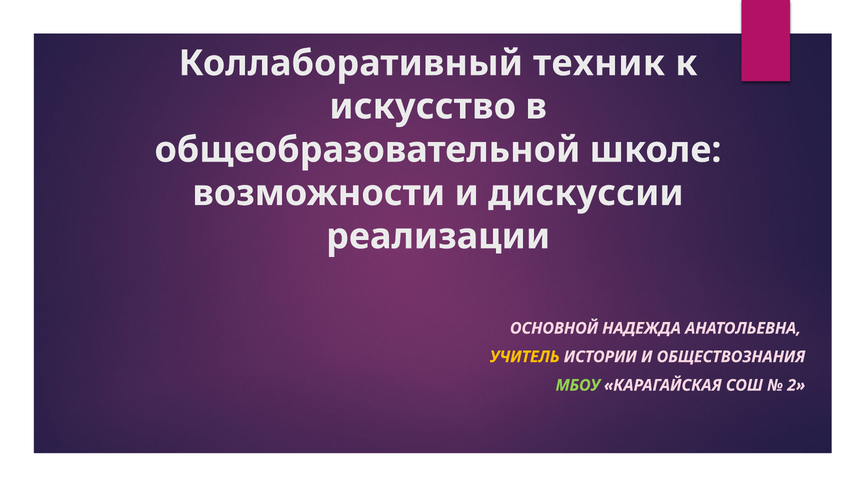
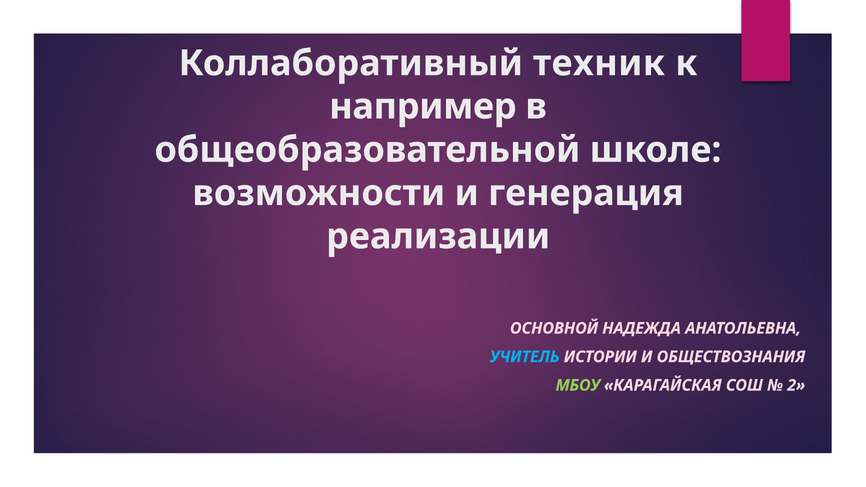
искусство: искусство -> например
дискуссии: дискуссии -> генерация
УЧИТЕЛЬ colour: yellow -> light blue
